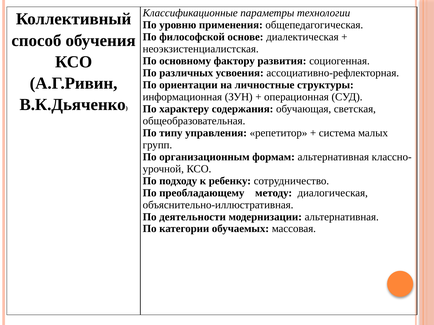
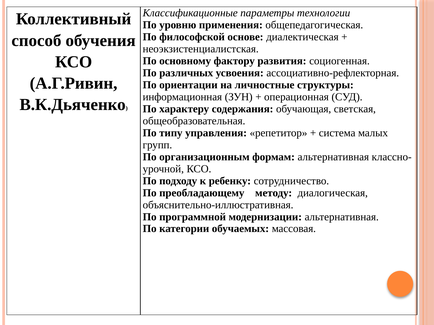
деятельности: деятельности -> программной
